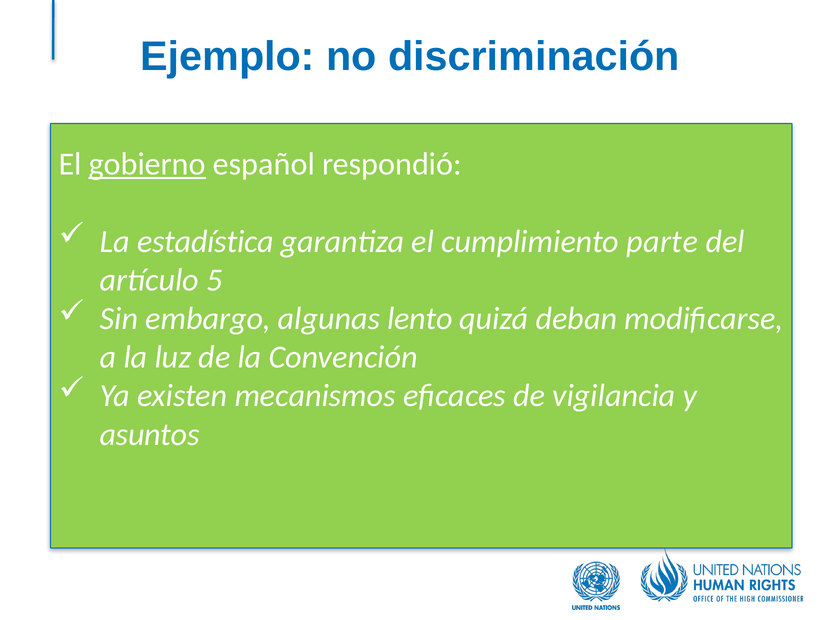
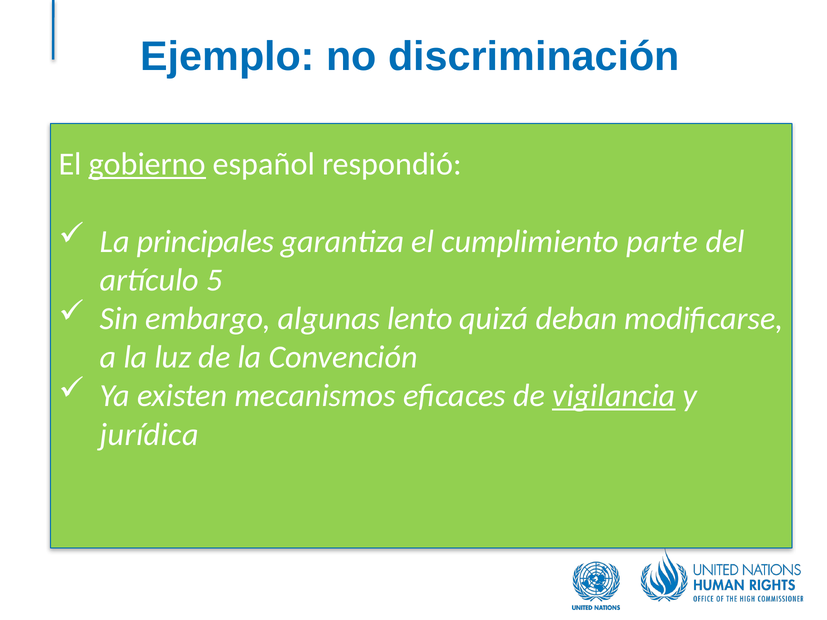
estadística: estadística -> principales
vigilancia underline: none -> present
asuntos: asuntos -> jurídica
